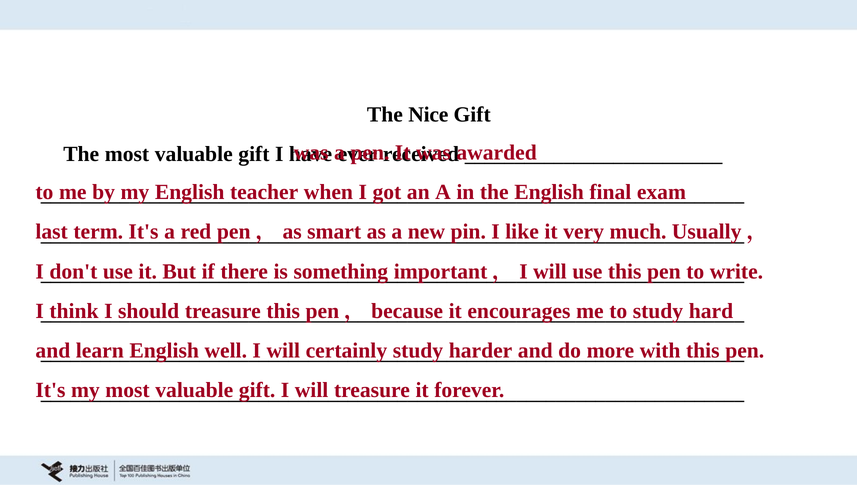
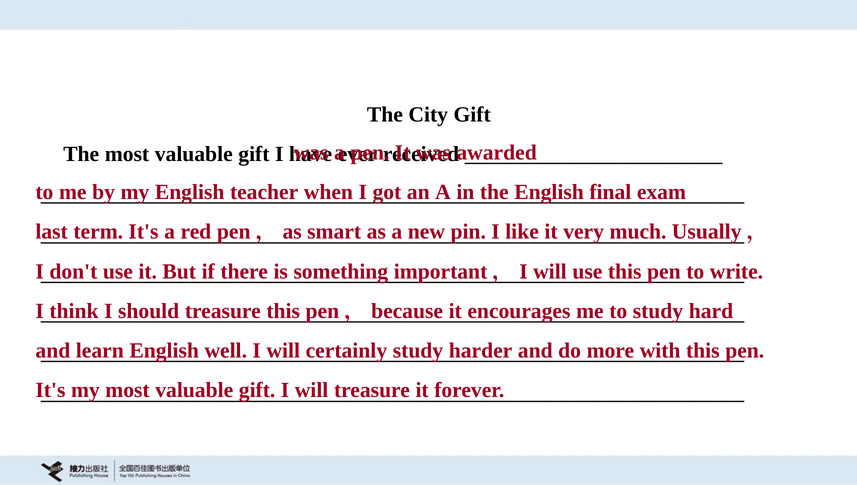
Nice: Nice -> City
